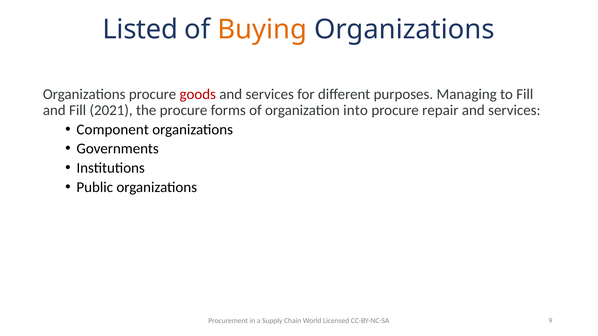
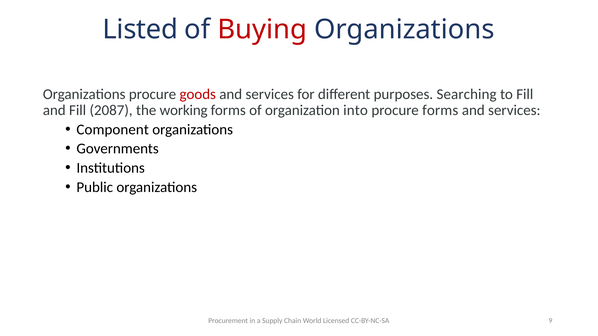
Buying colour: orange -> red
Managing: Managing -> Searching
2021: 2021 -> 2087
the procure: procure -> working
procure repair: repair -> forms
